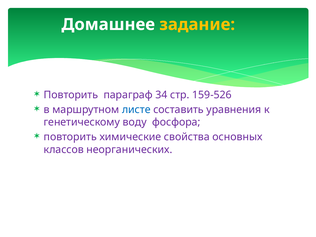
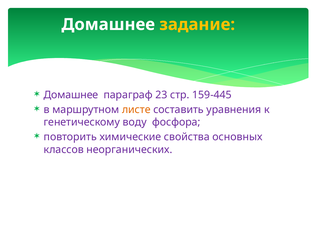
Повторить at (71, 95): Повторить -> Домашнее
34: 34 -> 23
159-526: 159-526 -> 159-445
листе colour: blue -> orange
